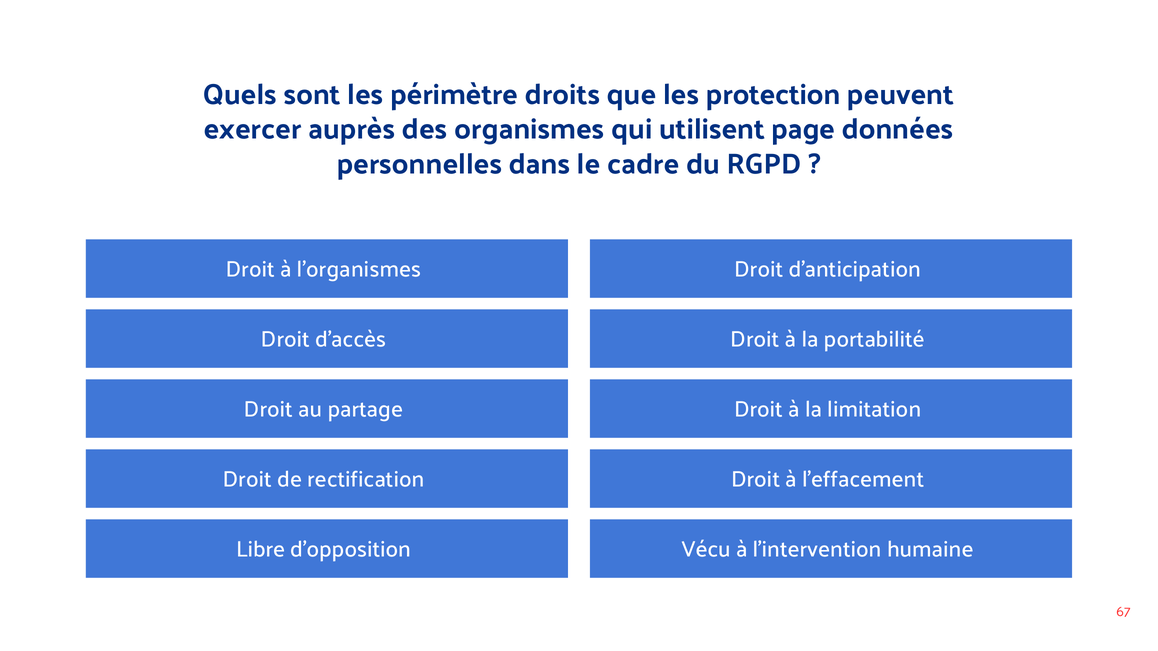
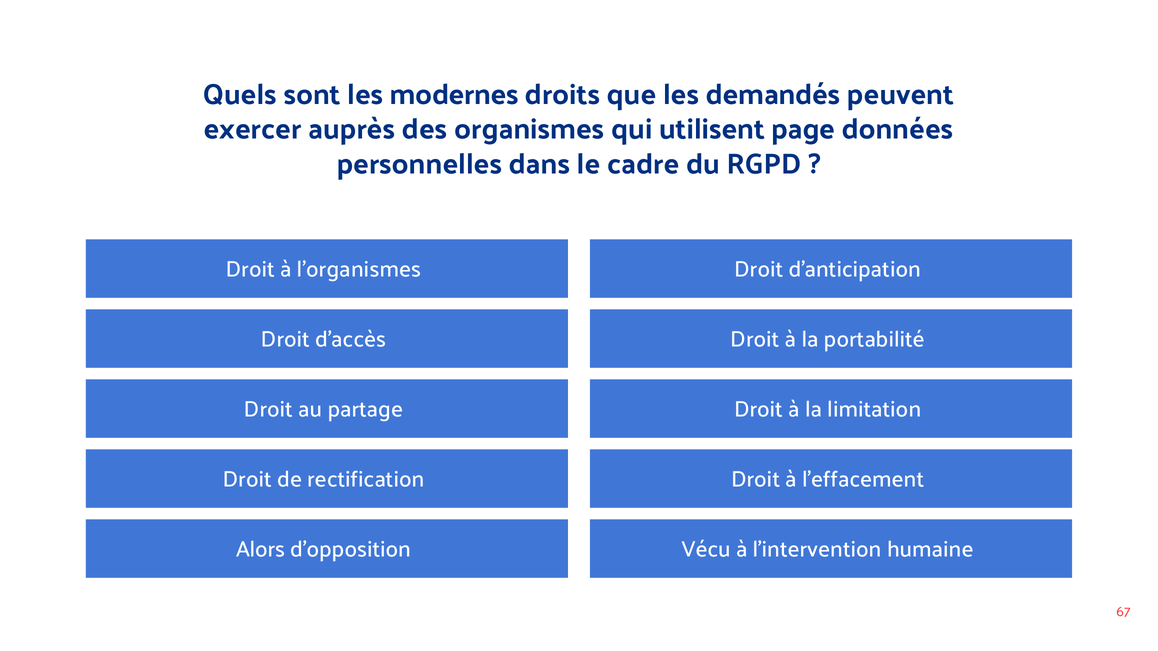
périmètre: périmètre -> modernes
protection: protection -> demandés
Libre: Libre -> Alors
